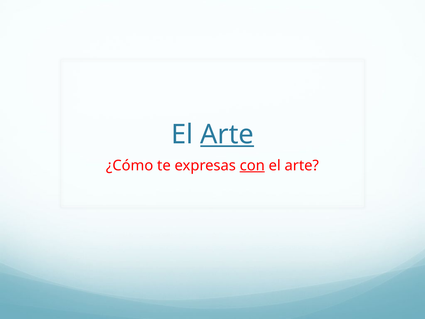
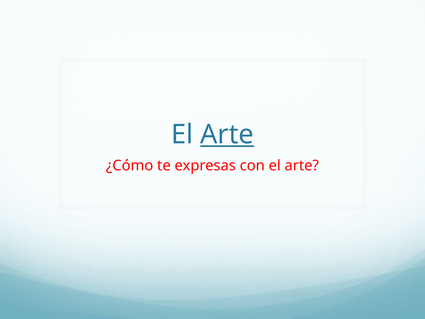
con underline: present -> none
